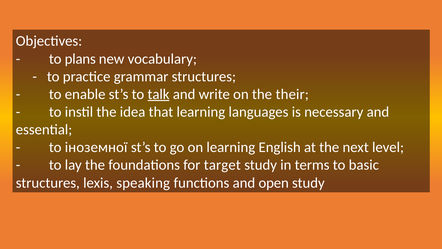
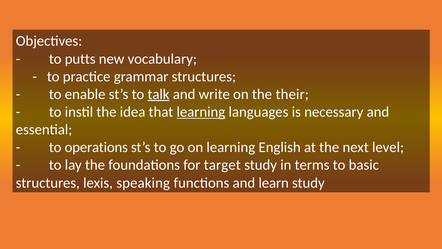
plans: plans -> putts
learning at (201, 112) underline: none -> present
іноземної: іноземної -> operations
open: open -> learn
